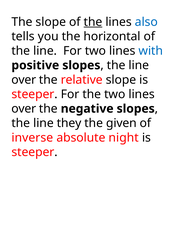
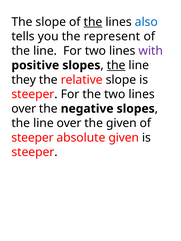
horizontal: horizontal -> represent
with colour: blue -> purple
the at (116, 65) underline: none -> present
over at (24, 80): over -> they
line they: they -> over
inverse at (32, 138): inverse -> steeper
absolute night: night -> given
